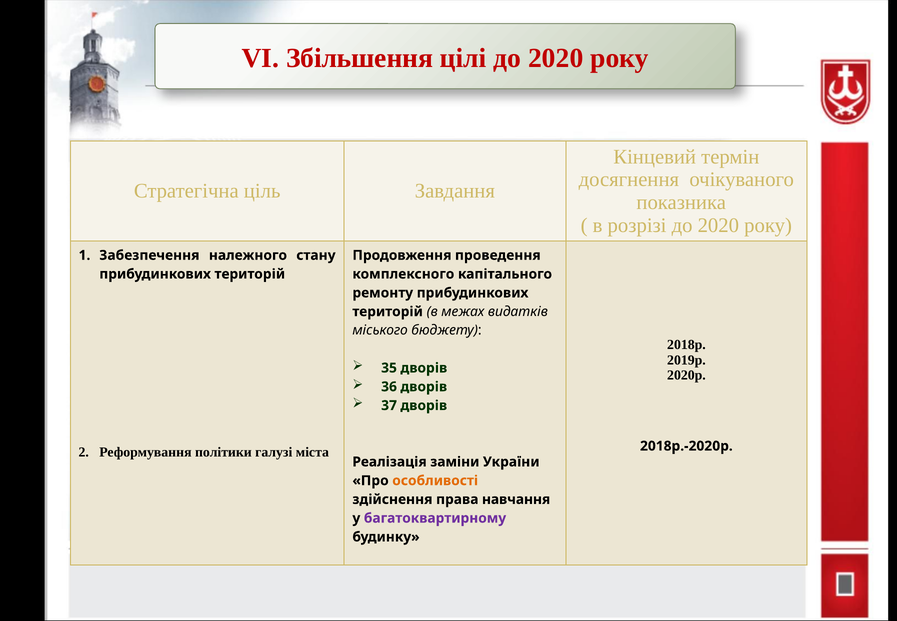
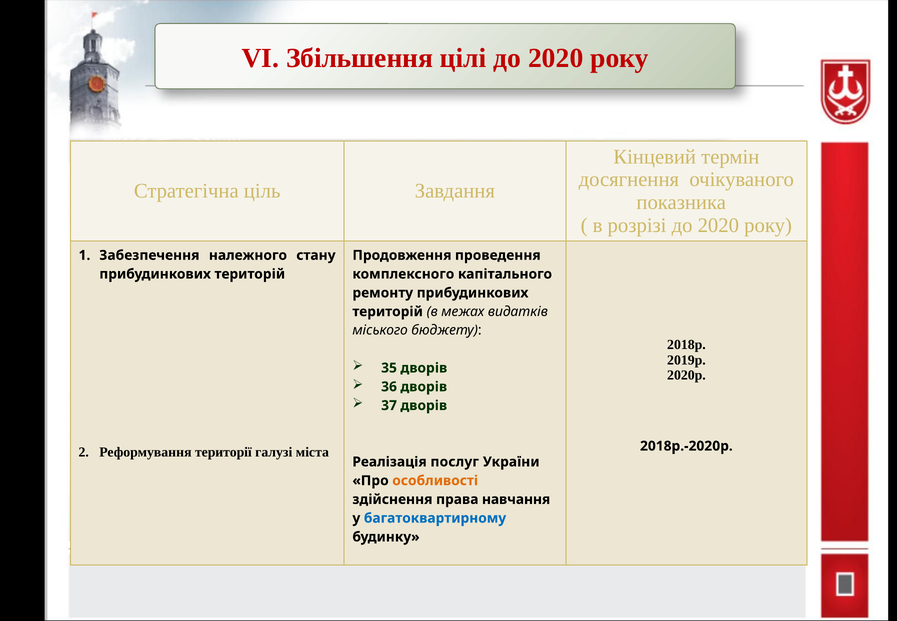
політики: політики -> території
заміни: заміни -> послуг
багатоквартирному colour: purple -> blue
